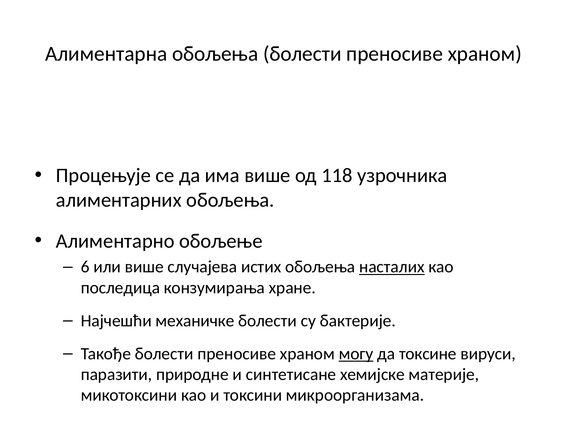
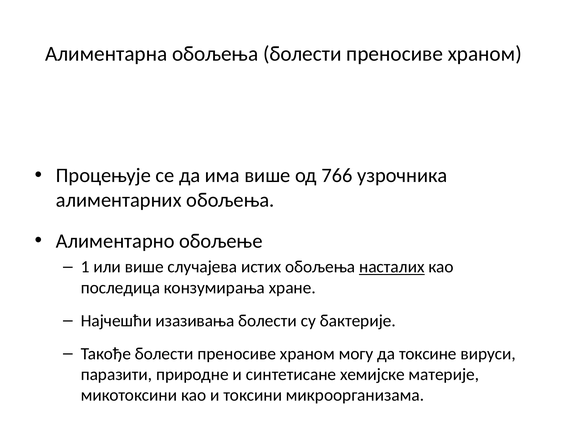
118: 118 -> 766
6: 6 -> 1
механичке: механичке -> изазивања
могу underline: present -> none
